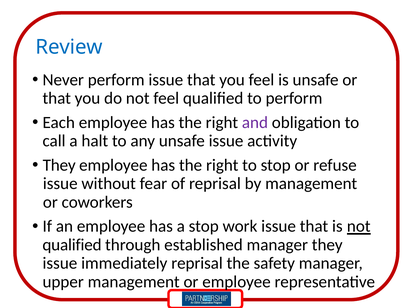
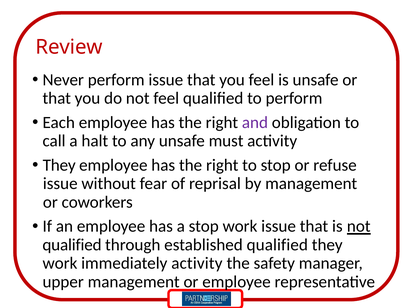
Review colour: blue -> red
unsafe issue: issue -> must
established manager: manager -> qualified
issue at (60, 263): issue -> work
immediately reprisal: reprisal -> activity
